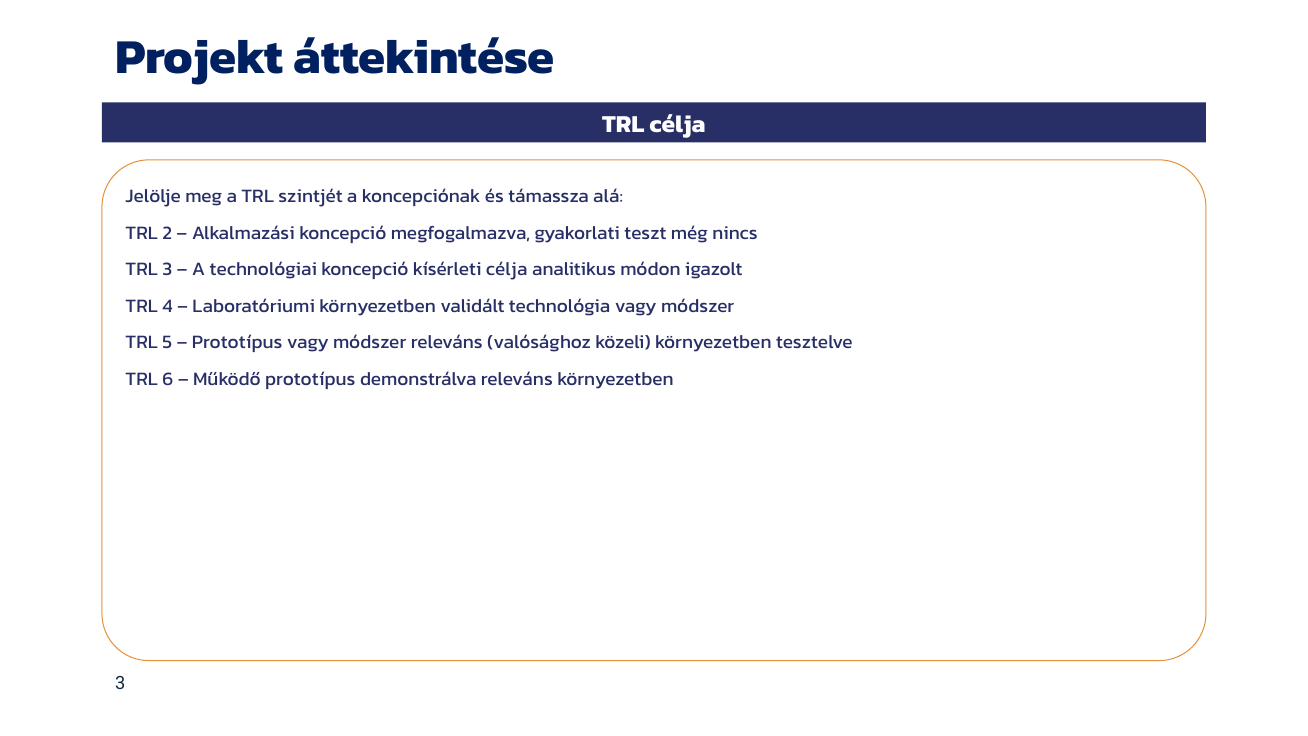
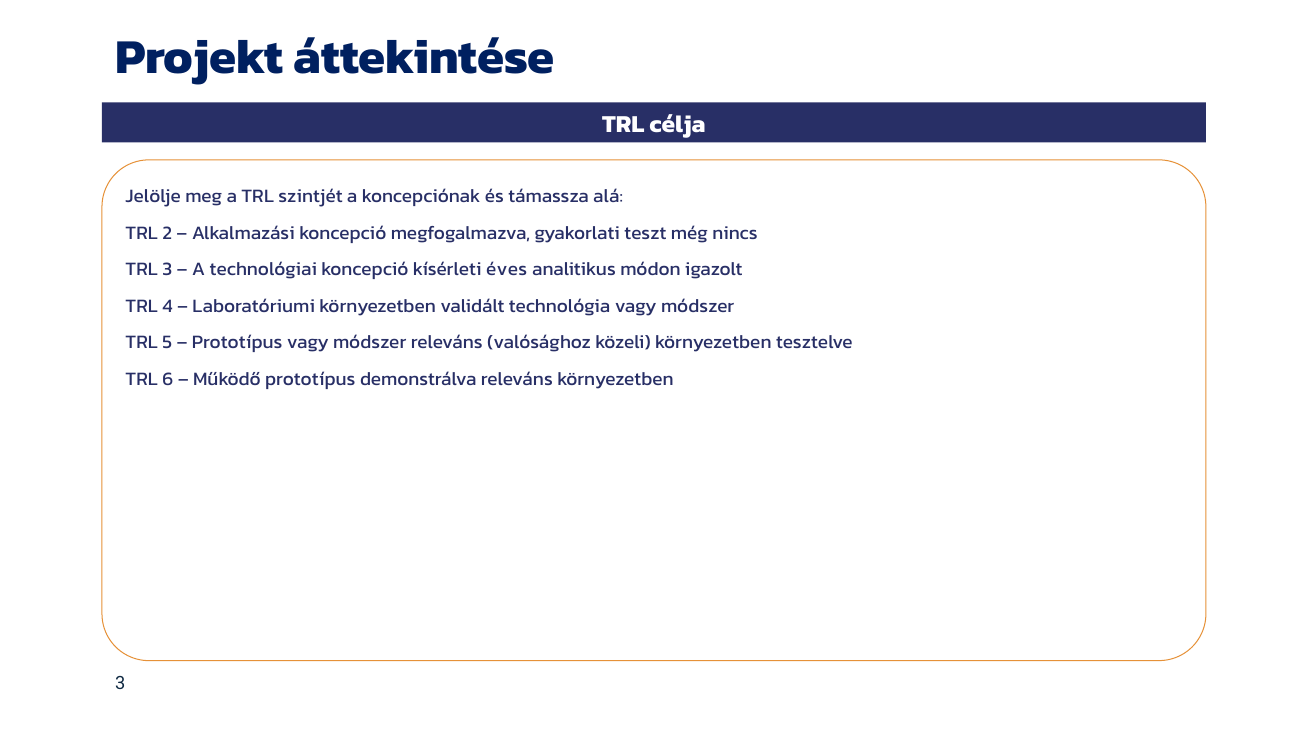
kísérleti célja: célja -> éves
